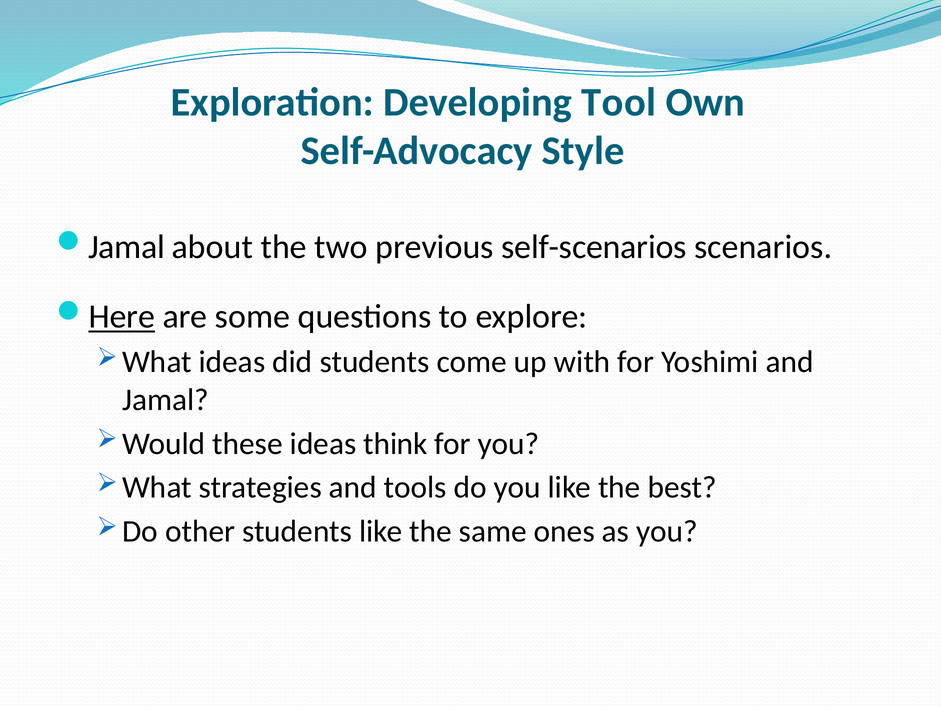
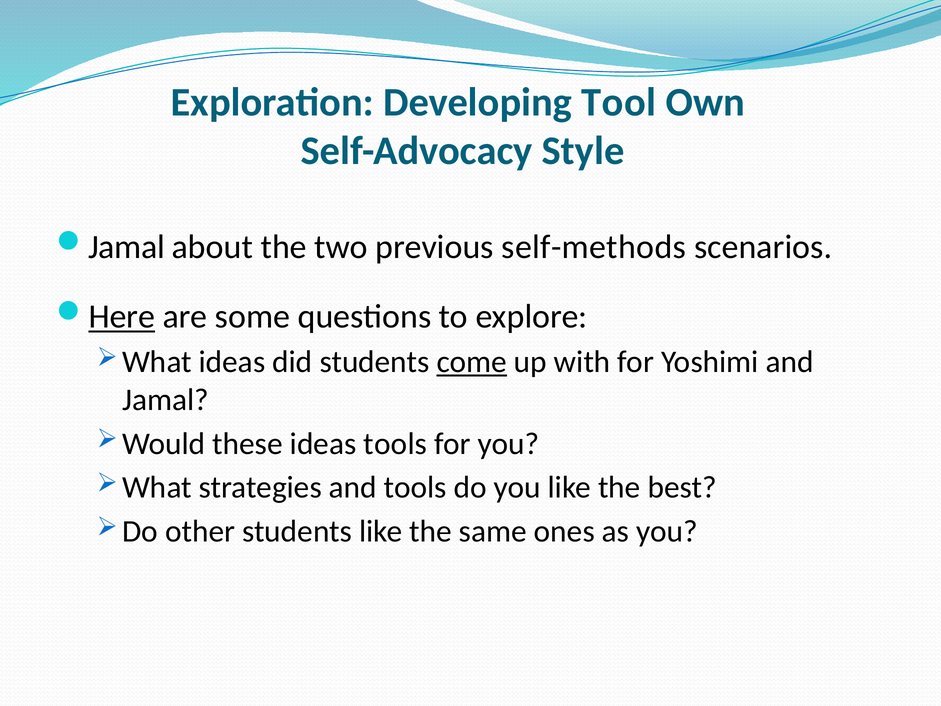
self-scenarios: self-scenarios -> self-methods
come underline: none -> present
ideas think: think -> tools
